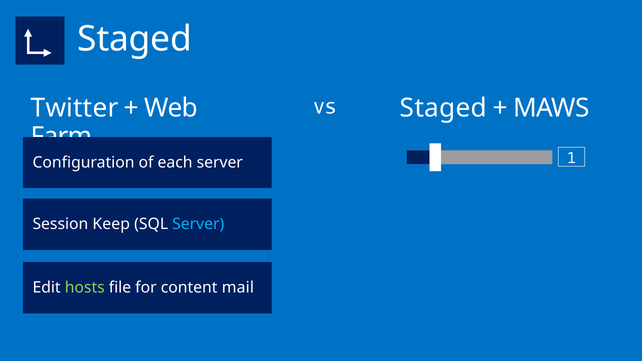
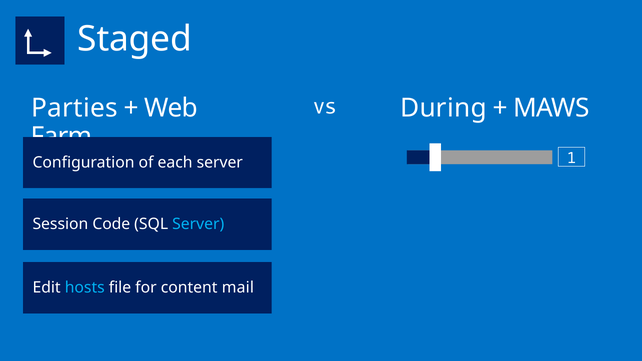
vs Staged: Staged -> During
Twitter: Twitter -> Parties
Keep: Keep -> Code
hosts colour: light green -> light blue
